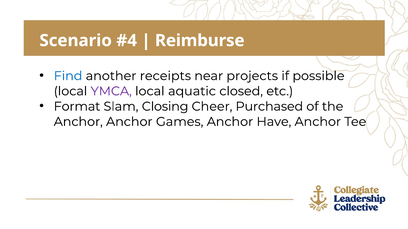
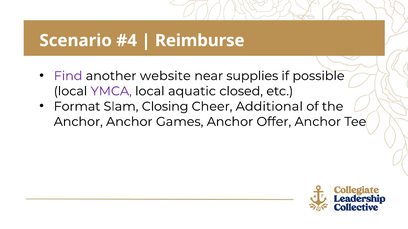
Find colour: blue -> purple
receipts: receipts -> website
projects: projects -> supplies
Purchased: Purchased -> Additional
Have: Have -> Offer
